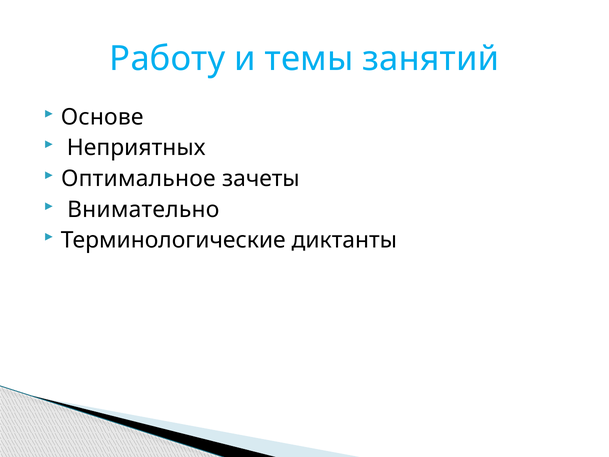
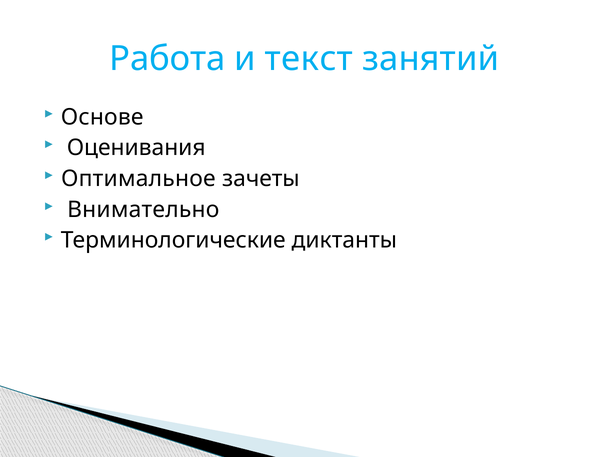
Работу: Работу -> Работа
темы: темы -> текст
Неприятных: Неприятных -> Оценивания
